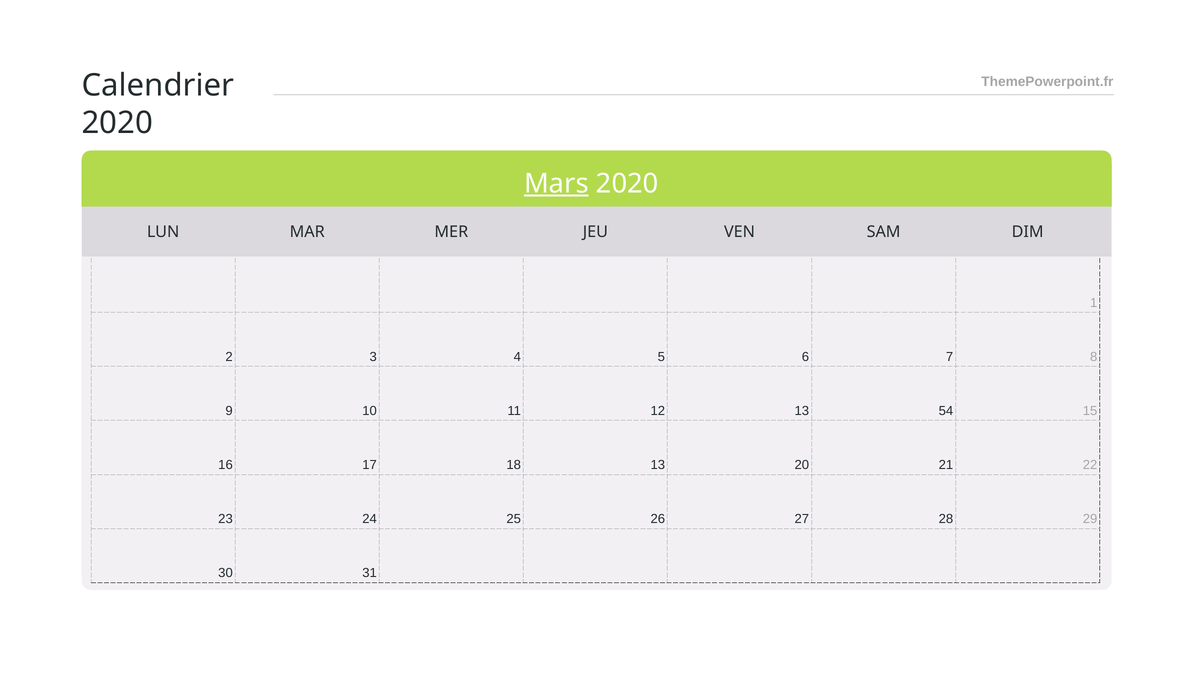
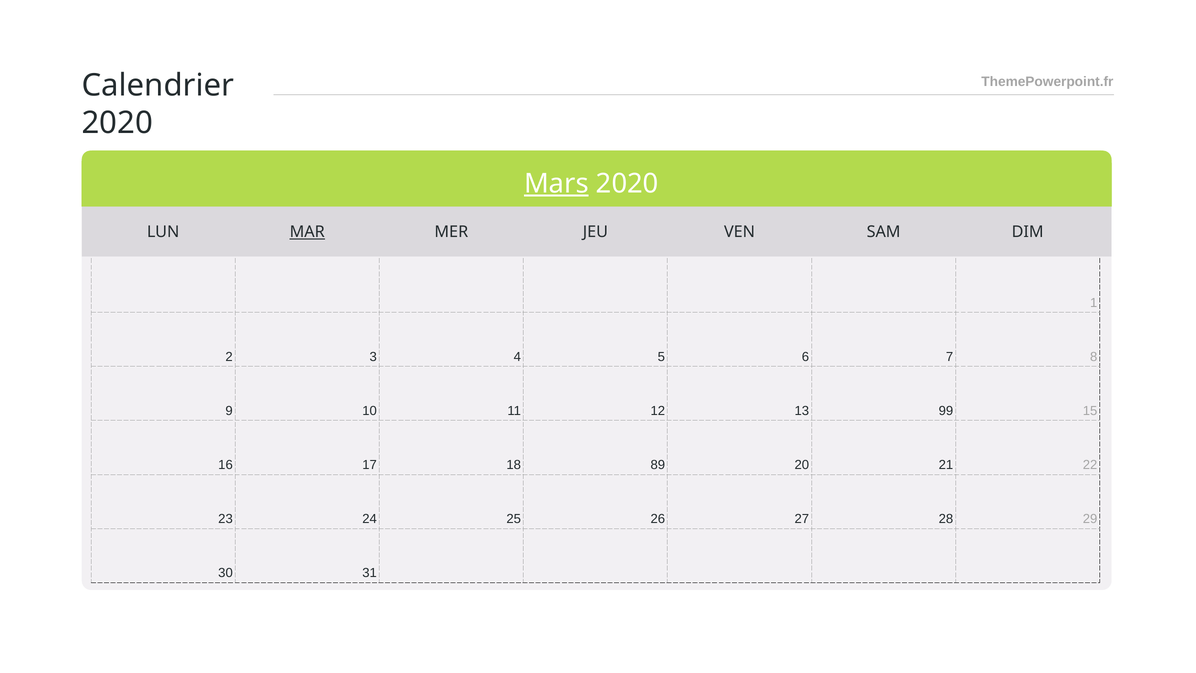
MAR underline: none -> present
54: 54 -> 99
18 13: 13 -> 89
